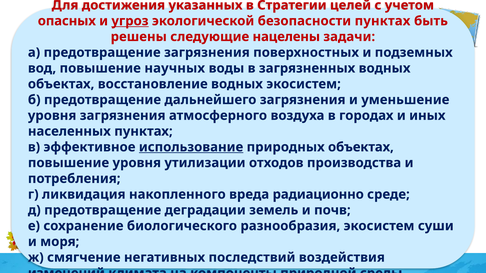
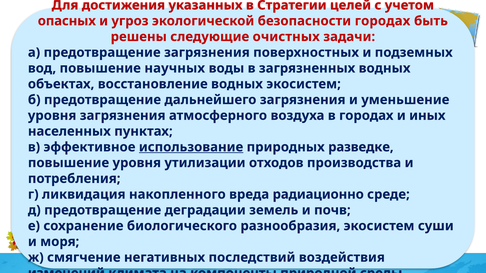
угроз underline: present -> none
безопасности пунктах: пунктах -> городах
нацелены: нацелены -> очистных
природных объектах: объектах -> разведке
